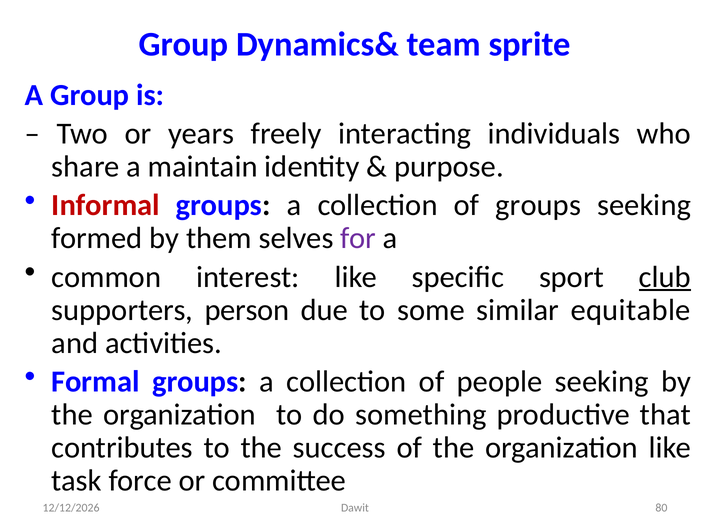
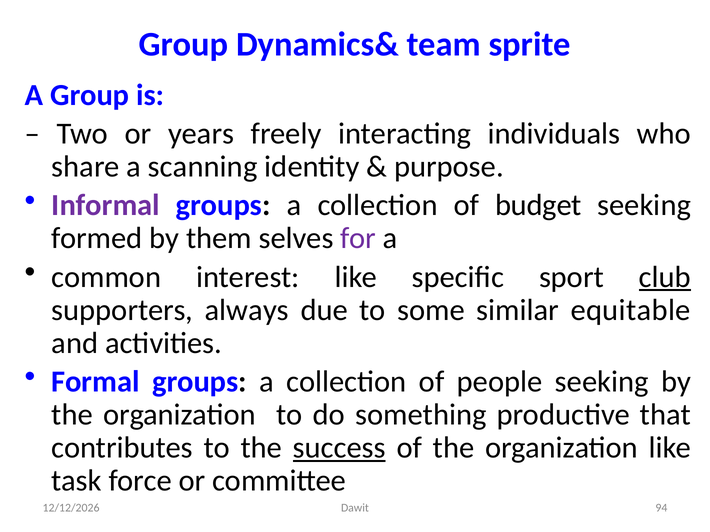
maintain: maintain -> scanning
Informal colour: red -> purple
of groups: groups -> budget
person: person -> always
success underline: none -> present
80: 80 -> 94
